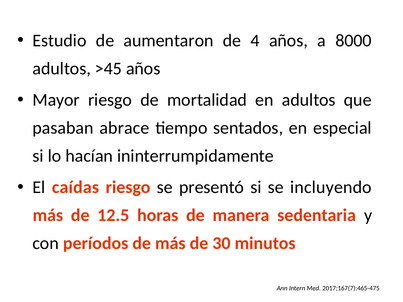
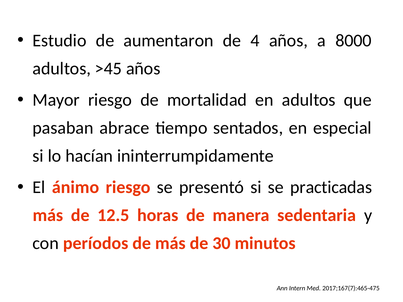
caídas: caídas -> ánimo
incluyendo: incluyendo -> practicadas
